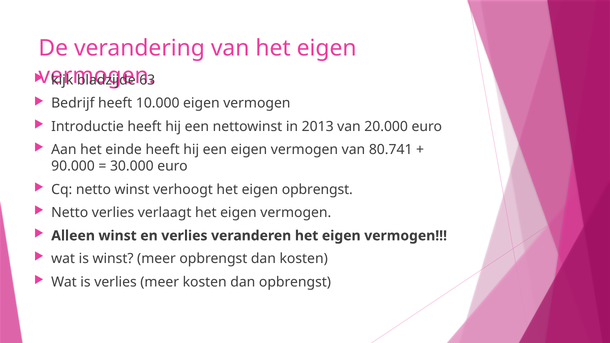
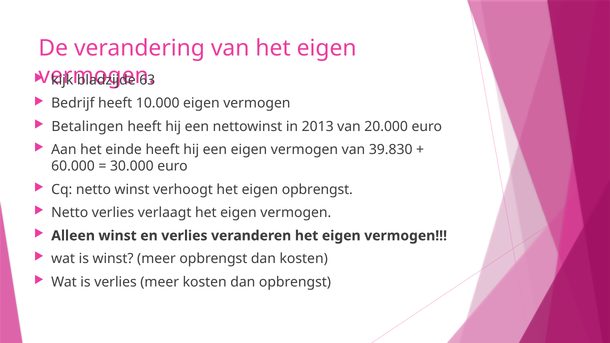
Introductie: Introductie -> Betalingen
80.741: 80.741 -> 39.830
90.000: 90.000 -> 60.000
